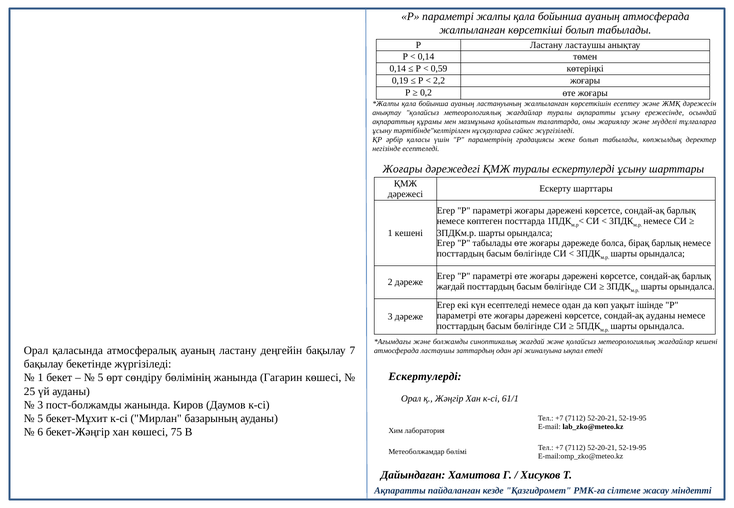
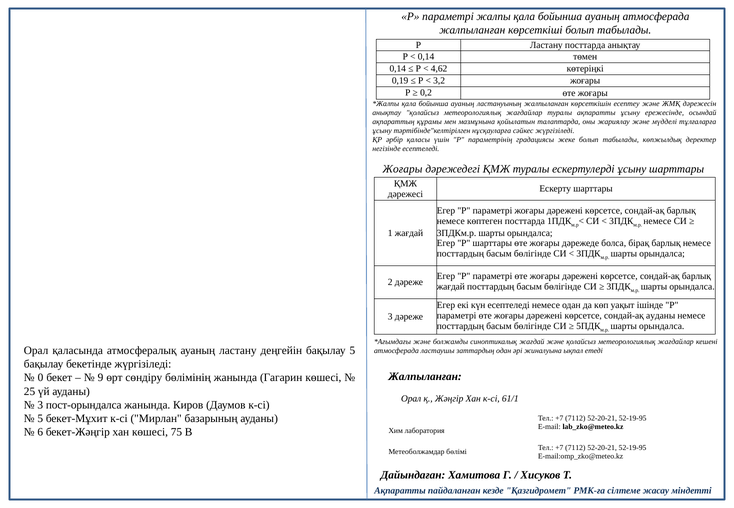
Ластану ластаушы: ластаушы -> посттарда
0,59: 0,59 -> 4,62
2,2: 2,2 -> 3,2
1 кешені: кешені -> жағдай
P табылады: табылады -> шарттары
бақылау 7: 7 -> 5
Ескертулерді at (425, 377): Ескертулерді -> Жалпыланған
1 at (41, 378): 1 -> 0
5 at (100, 378): 5 -> 9
пост-болжамды: пост-болжамды -> пост-орындалса
